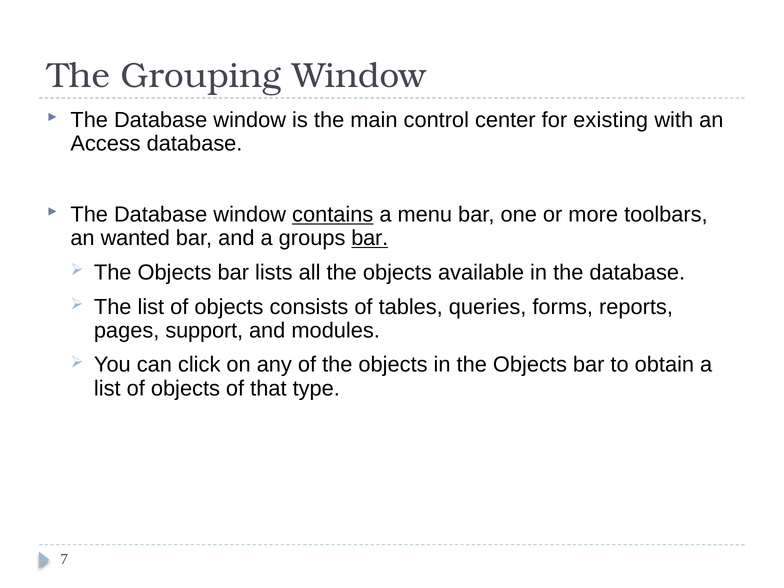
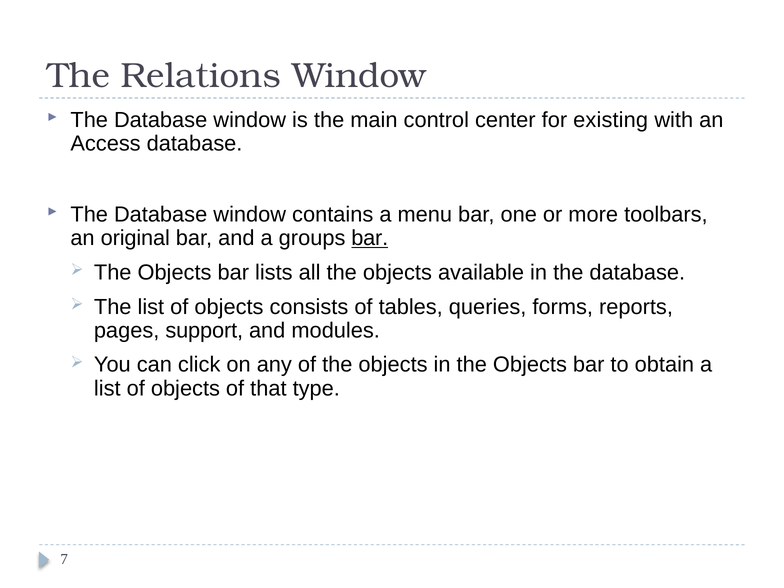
Grouping: Grouping -> Relations
contains underline: present -> none
wanted: wanted -> original
